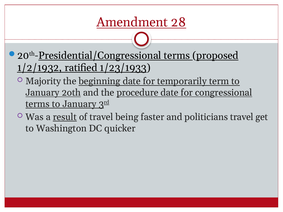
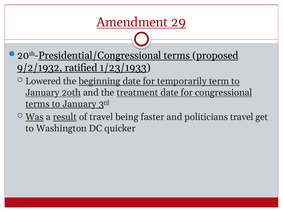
28: 28 -> 29
1/2/1932: 1/2/1932 -> 9/2/1932
Majority: Majority -> Lowered
procedure: procedure -> treatment
Was underline: none -> present
